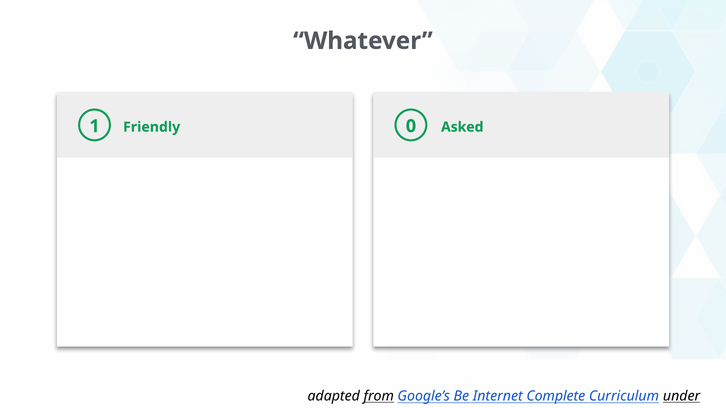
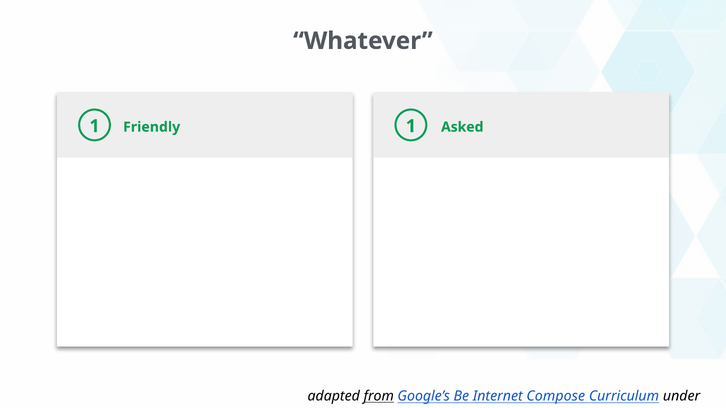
1 0: 0 -> 1
Complete: Complete -> Compose
under underline: present -> none
